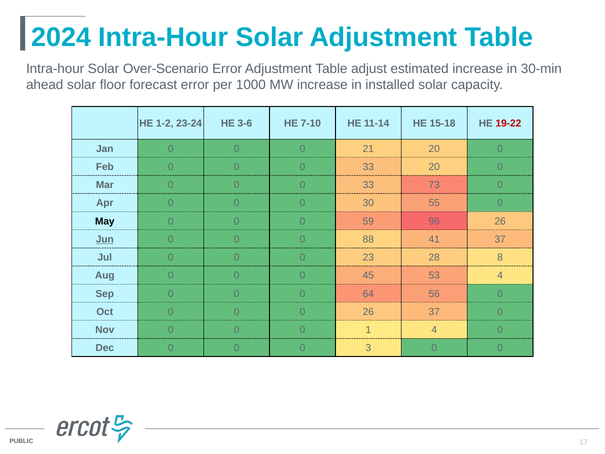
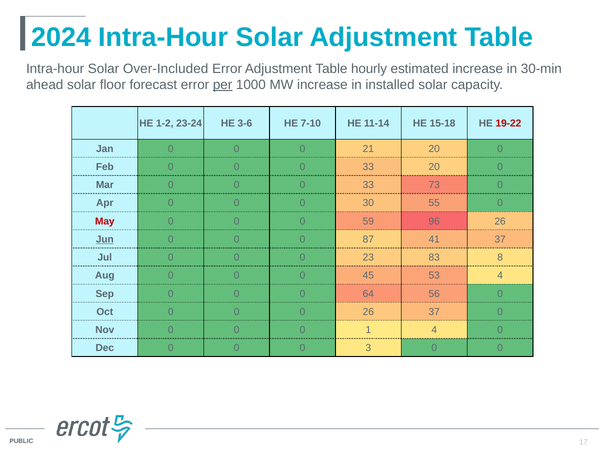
Over-Scenario: Over-Scenario -> Over-Included
adjust: adjust -> hourly
per underline: none -> present
May colour: black -> red
88: 88 -> 87
28: 28 -> 83
